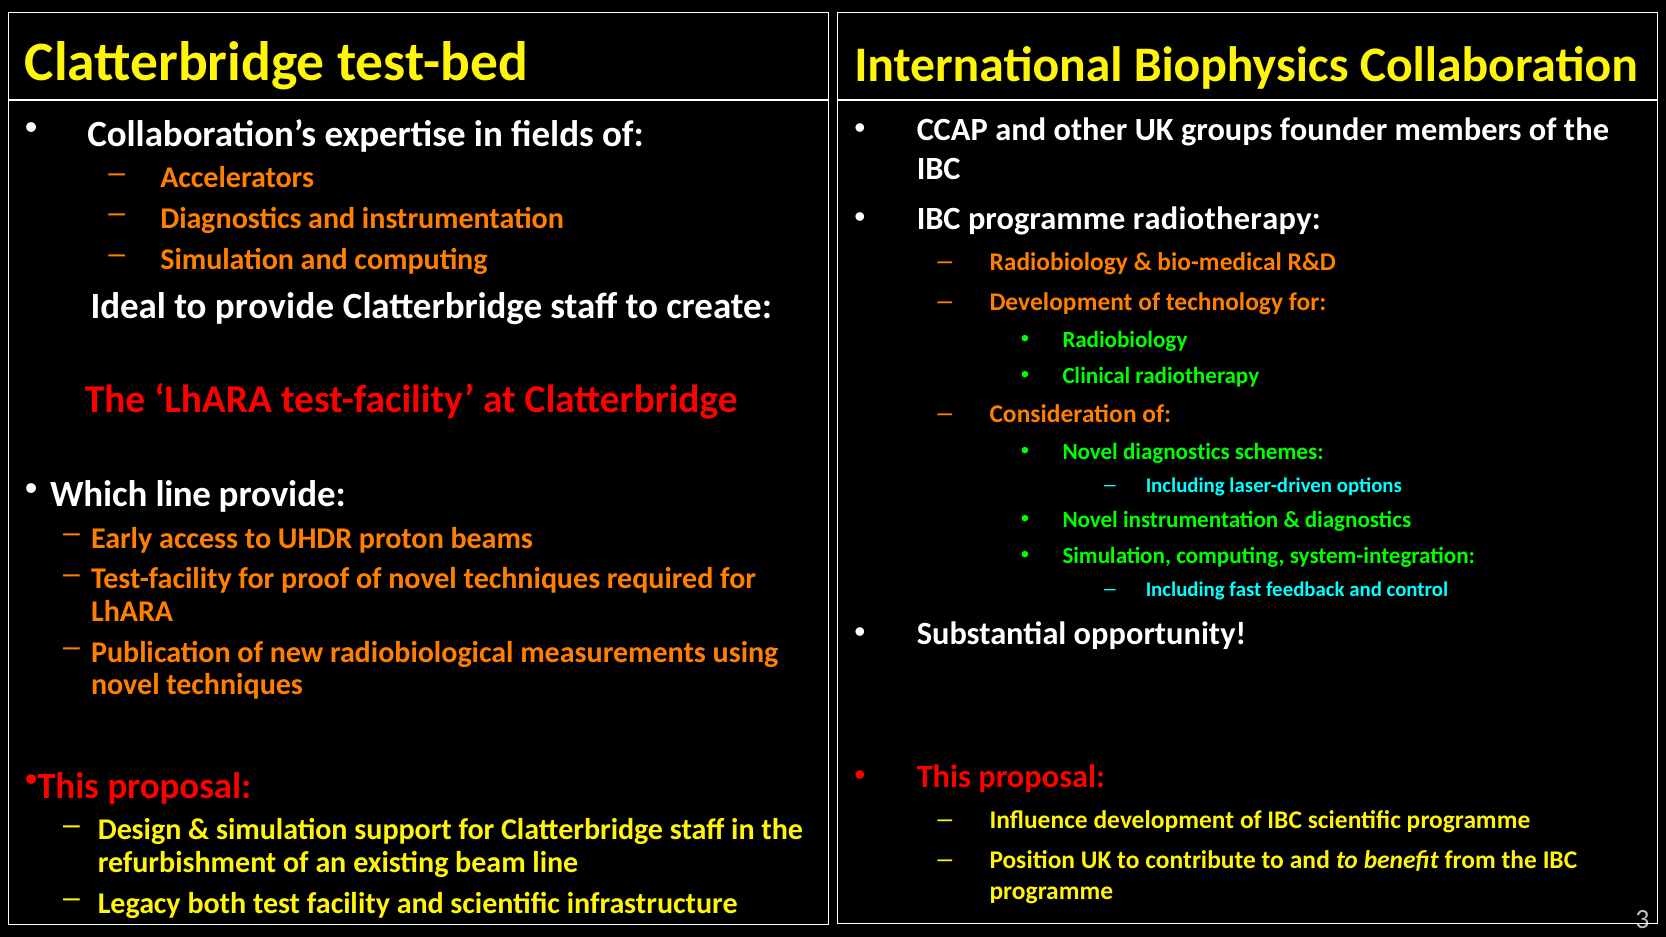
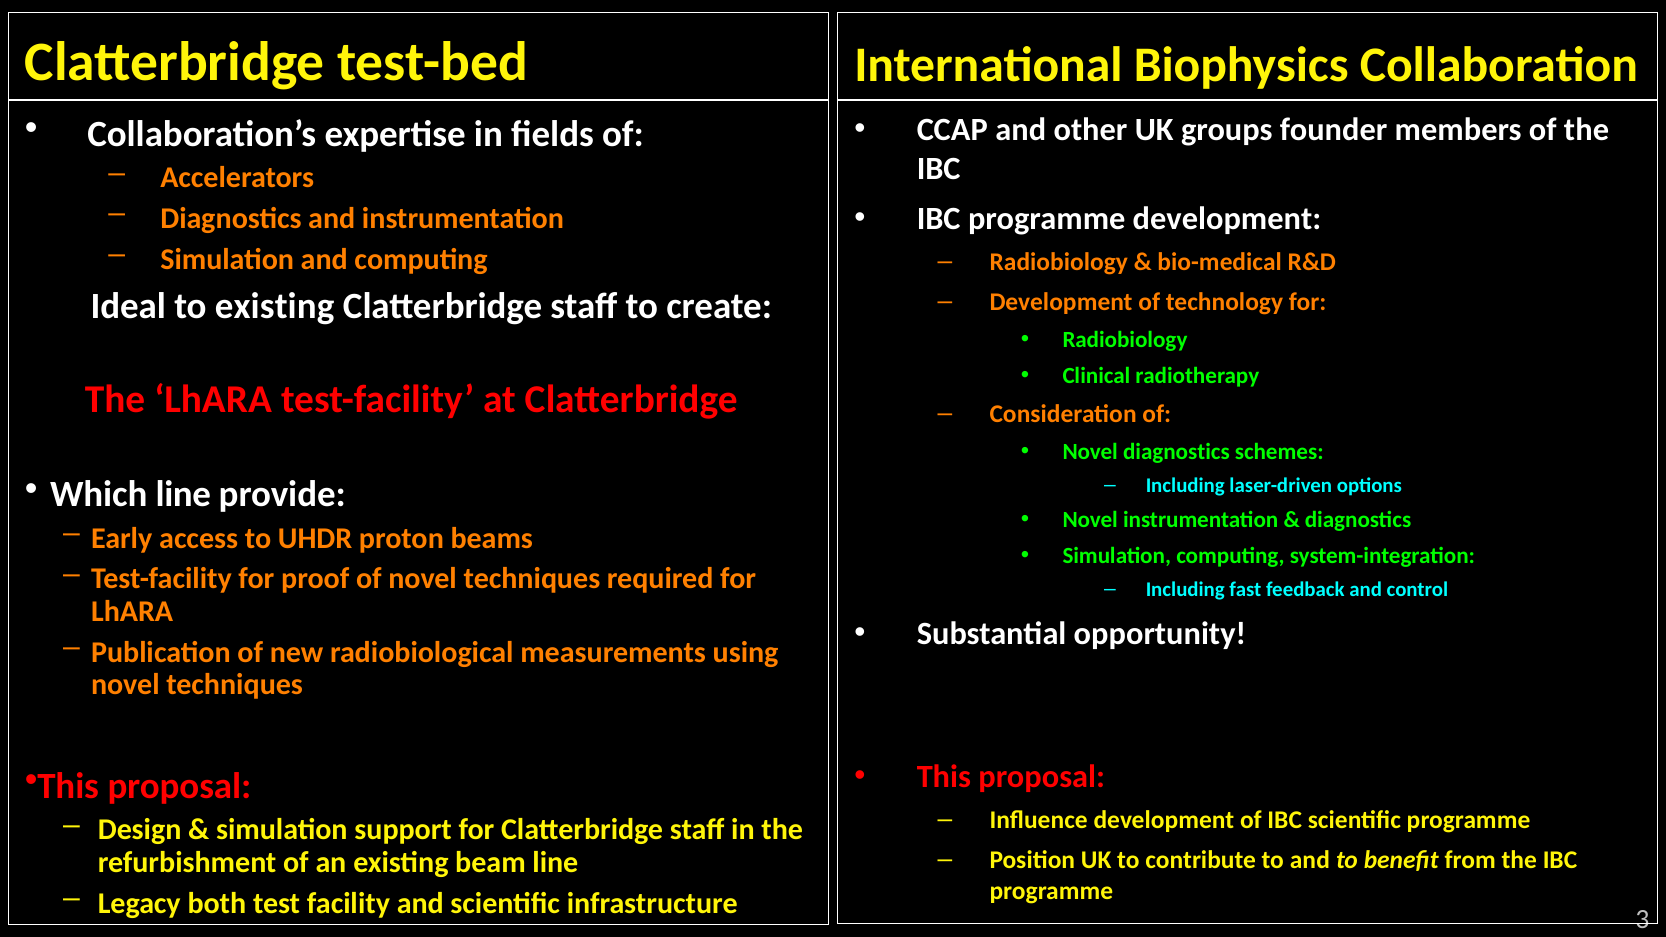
programme radiotherapy: radiotherapy -> development
to provide: provide -> existing
